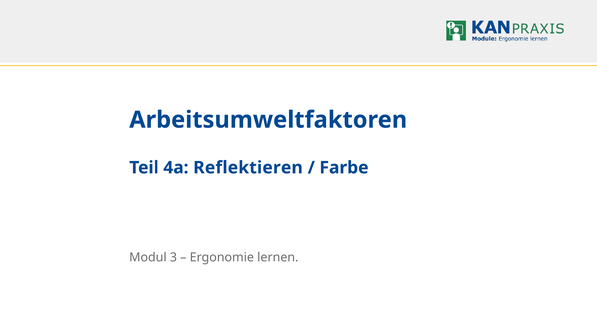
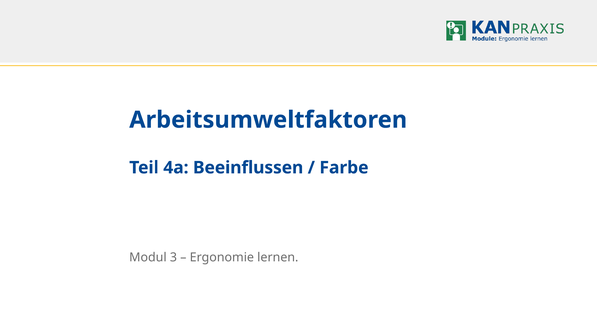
Reflektieren: Reflektieren -> Beeinflussen
